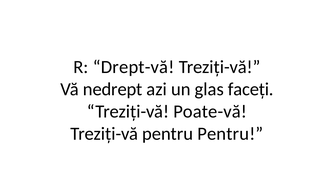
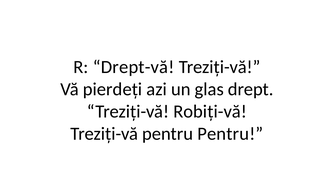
nedrept: nedrept -> pierdeți
faceți: faceți -> drept
Poate-vă: Poate-vă -> Robiți-vă
